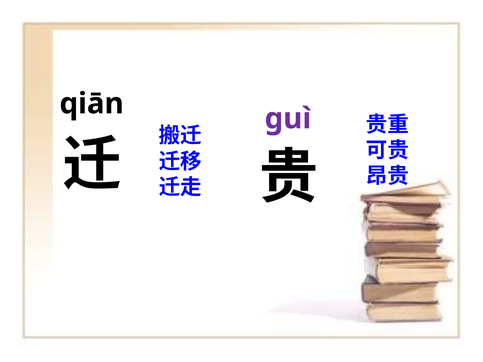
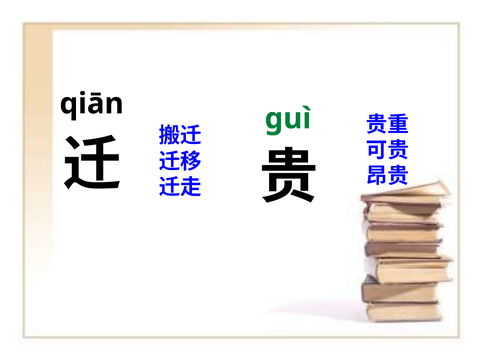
ɡuì colour: purple -> green
